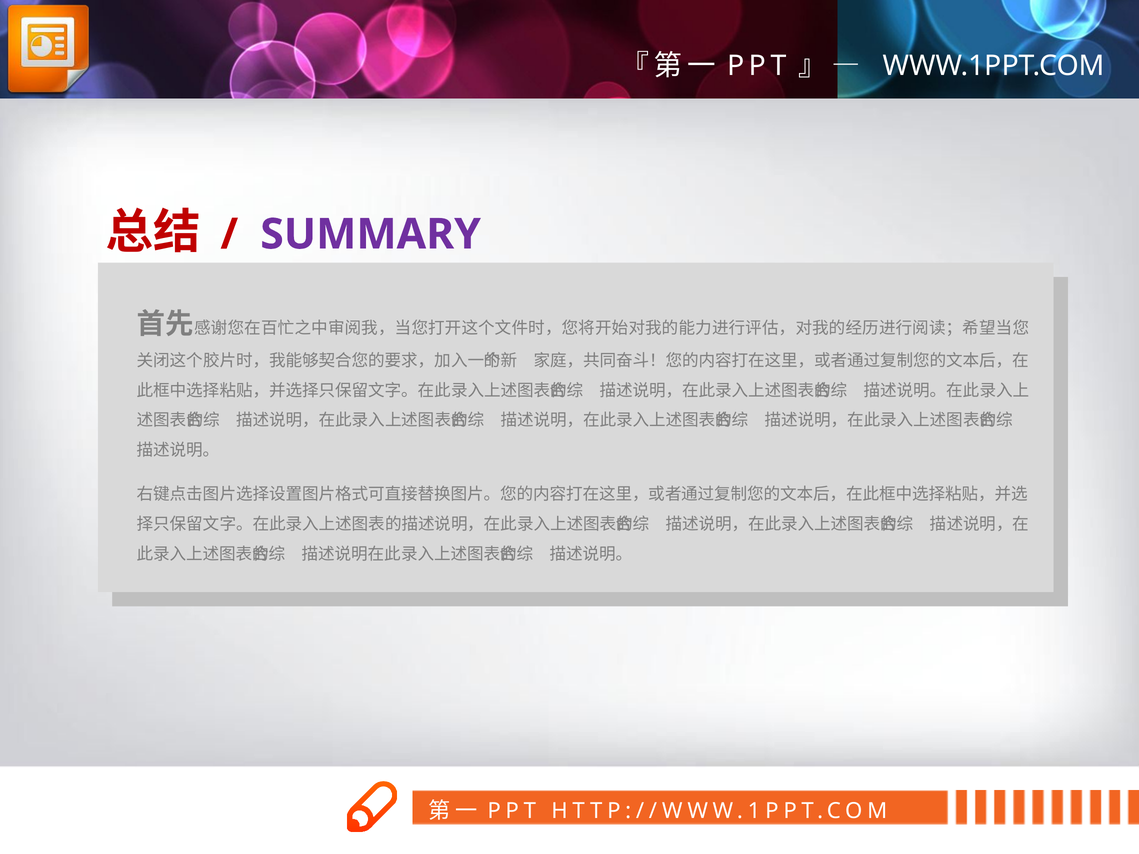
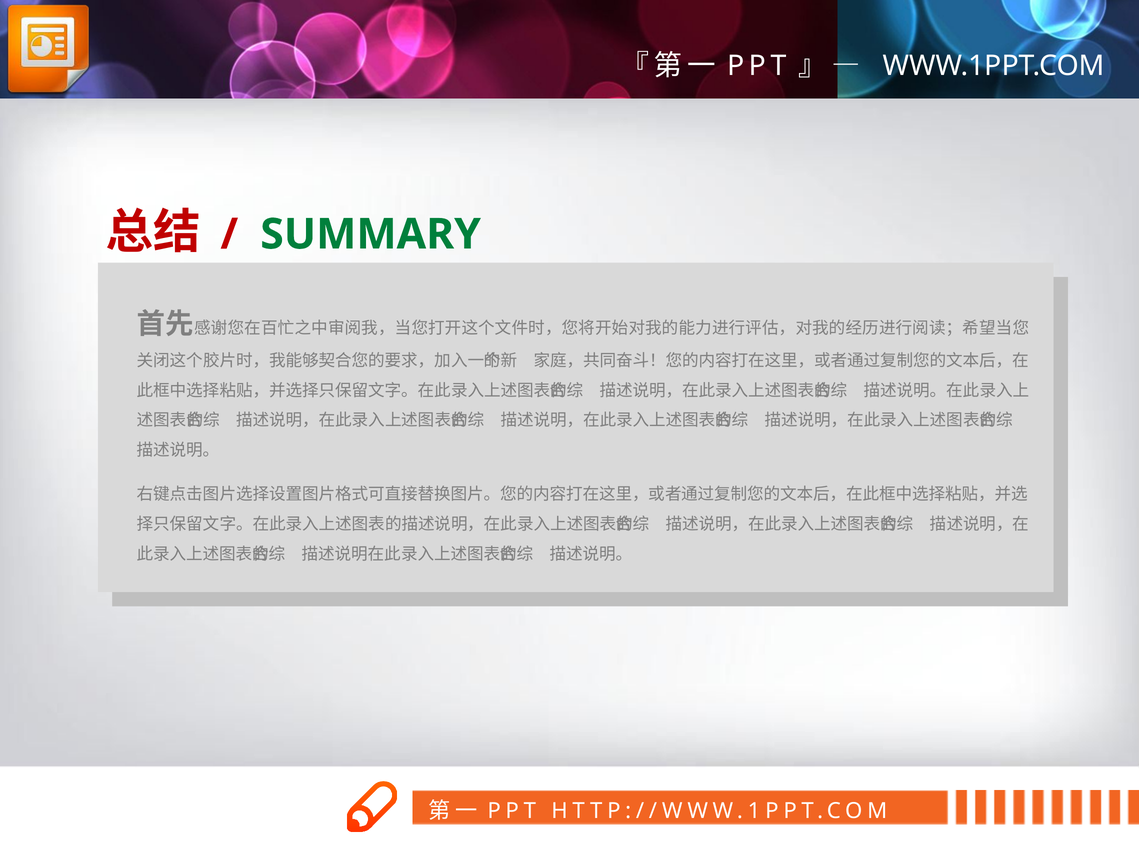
SUMMARY colour: purple -> green
